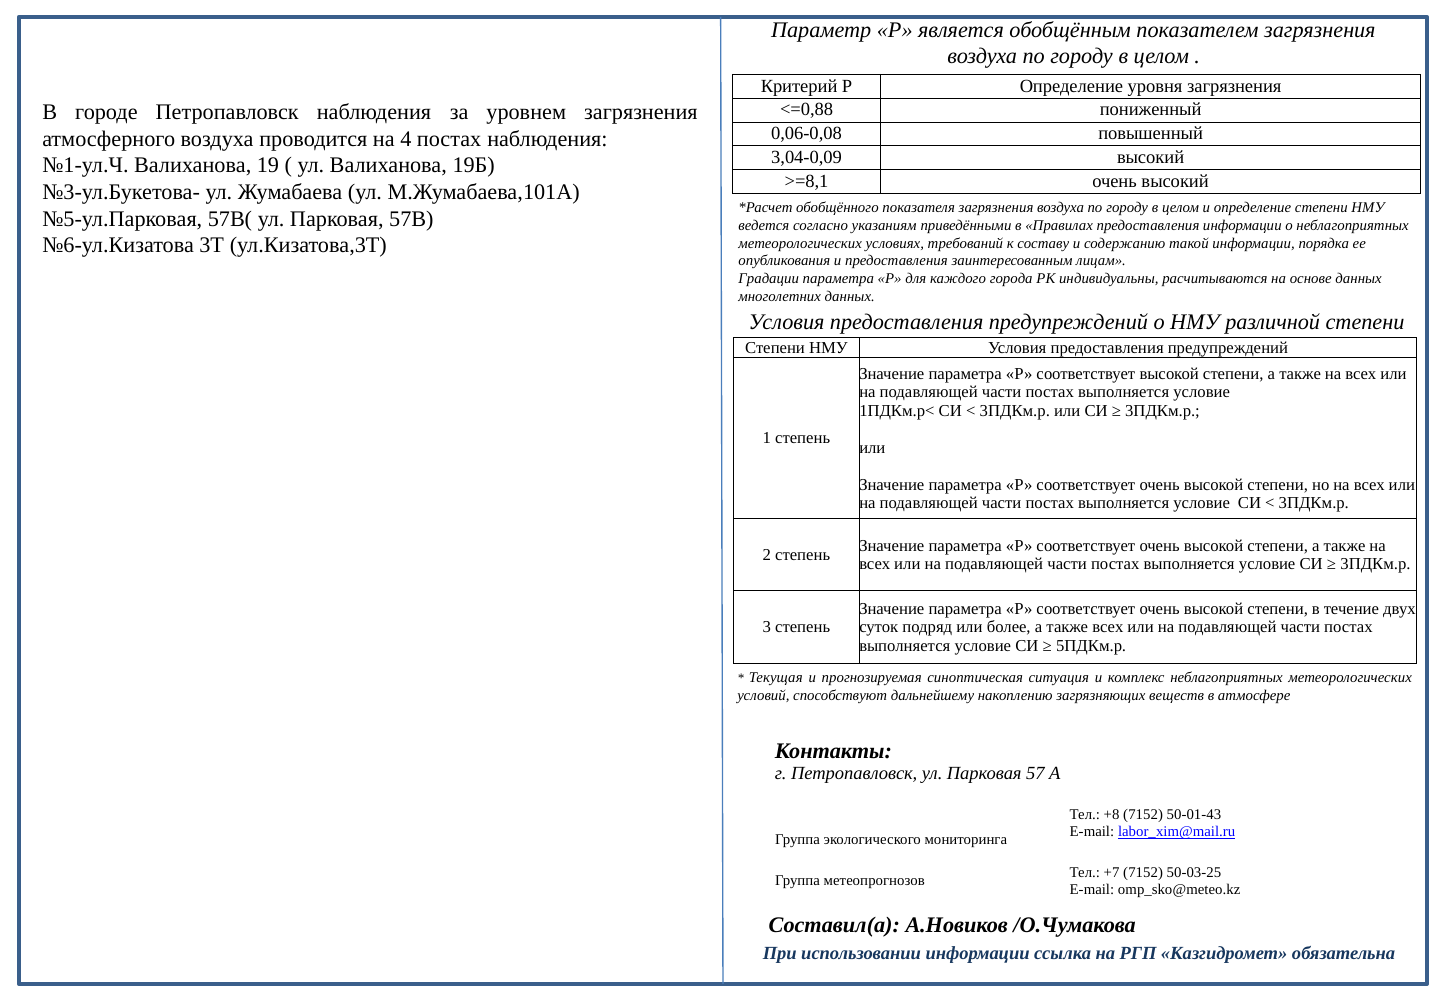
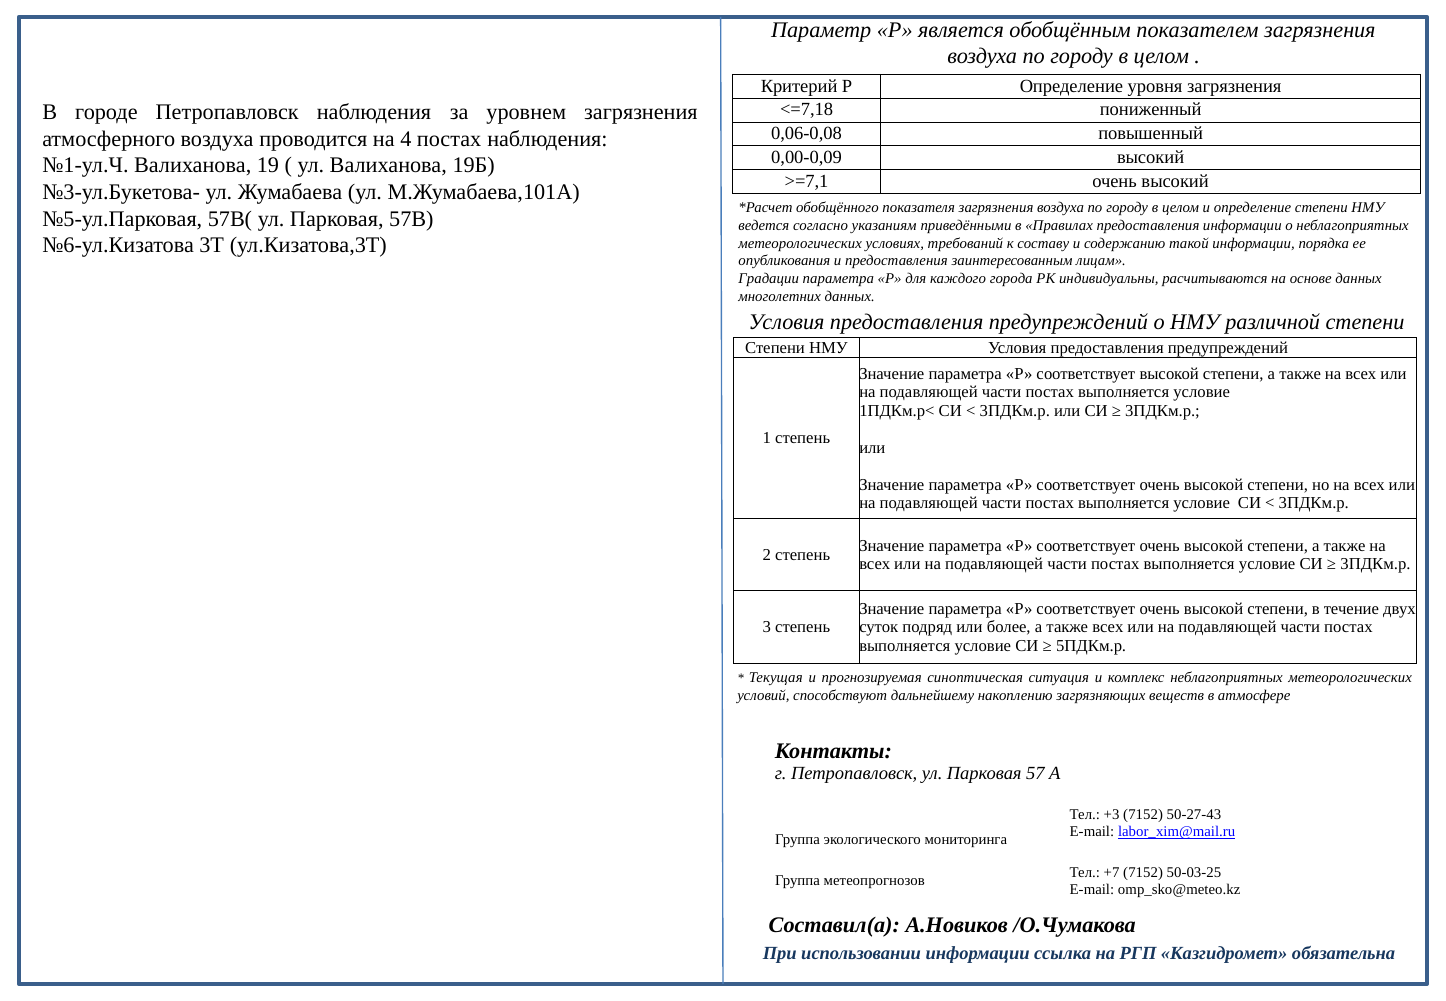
<=0,88: <=0,88 -> <=7,18
3,04-0,09: 3,04-0,09 -> 0,00-0,09
>=8,1: >=8,1 -> >=7,1
+8: +8 -> +3
50-01-43: 50-01-43 -> 50-27-43
